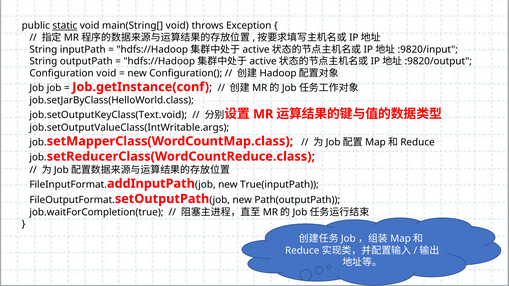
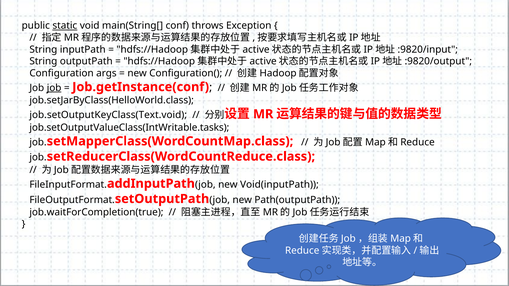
main(String[ void: void -> conf
Configuration void: void -> args
job at (54, 88) underline: none -> present
job.setOutputValueClass(IntWritable.args: job.setOutputValueClass(IntWritable.args -> job.setOutputValueClass(IntWritable.tasks
True(inputPath: True(inputPath -> Void(inputPath
